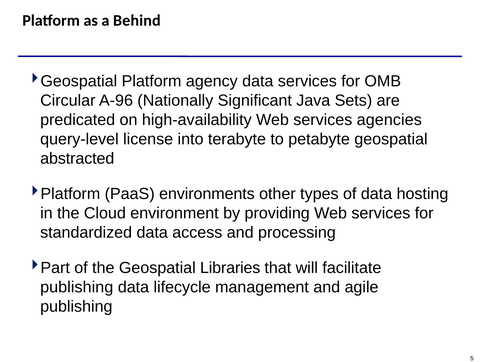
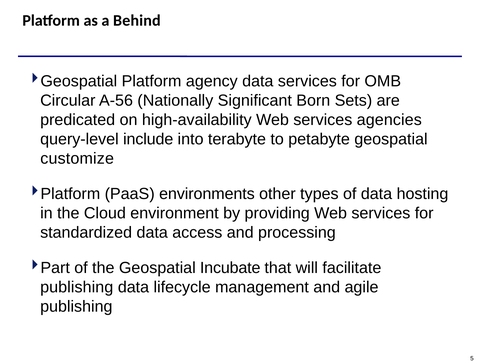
A-96: A-96 -> A-56
Java: Java -> Born
license: license -> include
abstracted: abstracted -> customize
Libraries: Libraries -> Incubate
